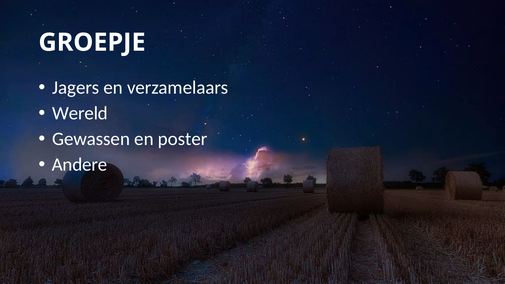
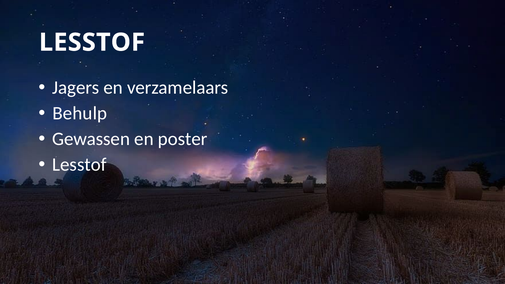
GROEPJE at (92, 42): GROEPJE -> LESSTOF
Wereld: Wereld -> Behulp
Andere at (80, 165): Andere -> Lesstof
